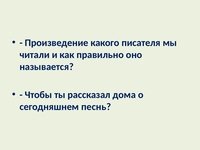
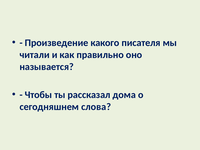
песнь: песнь -> слова
